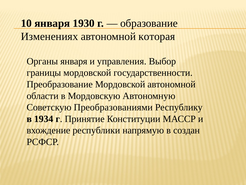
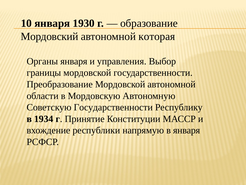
Изменениях: Изменениях -> Мордовский
Советскую Преобразованиями: Преобразованиями -> Государственности
в создан: создан -> января
